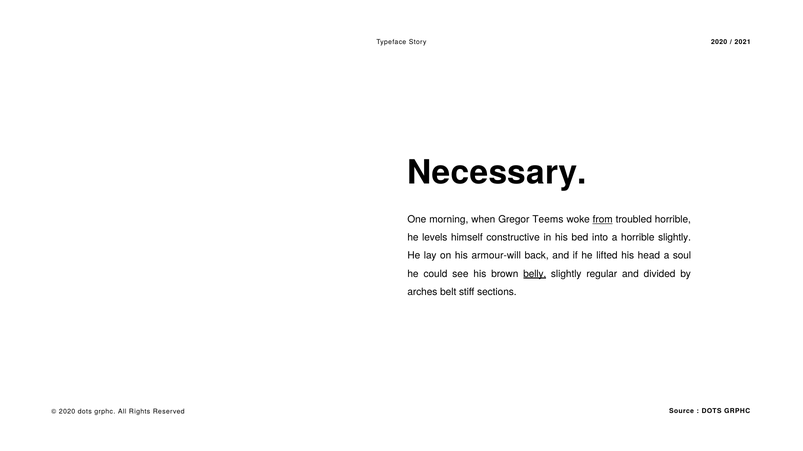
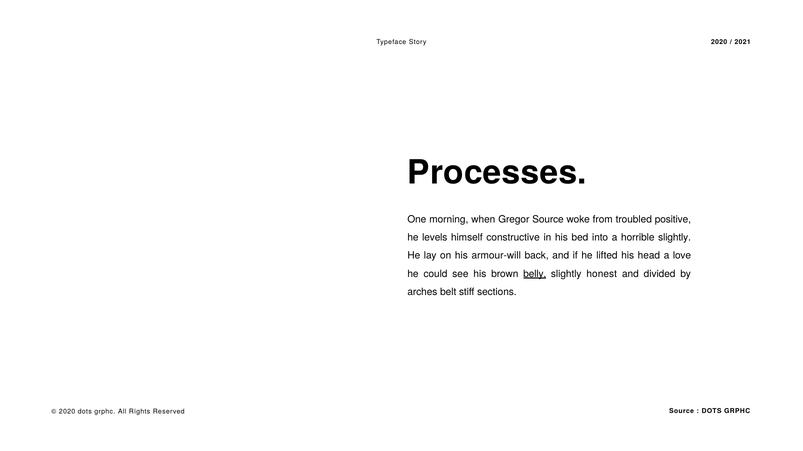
Necessary: Necessary -> Processes
Gregor Teems: Teems -> Source
from underline: present -> none
troubled horrible: horrible -> positive
soul: soul -> love
regular: regular -> honest
